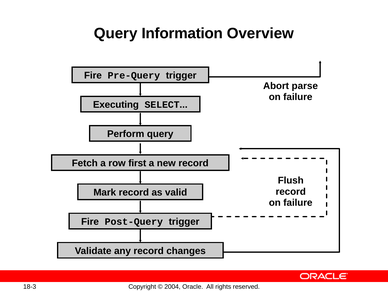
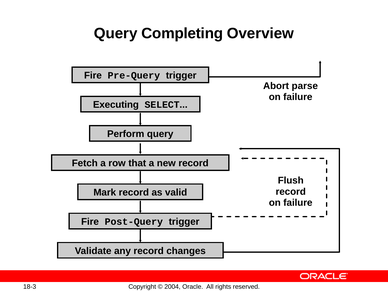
Information: Information -> Completing
first: first -> that
